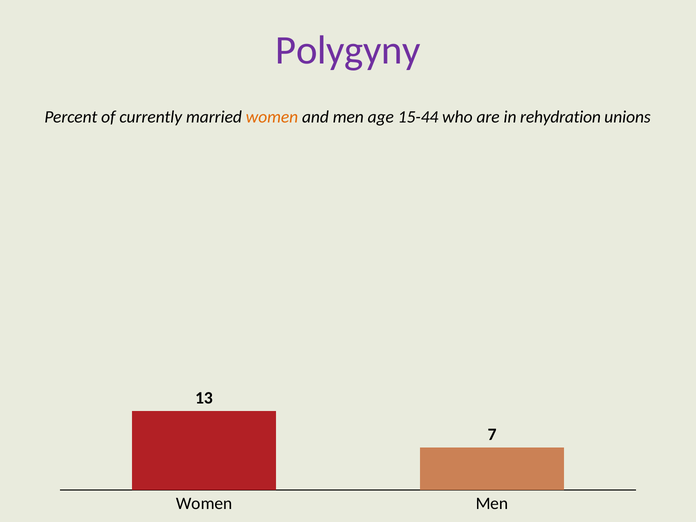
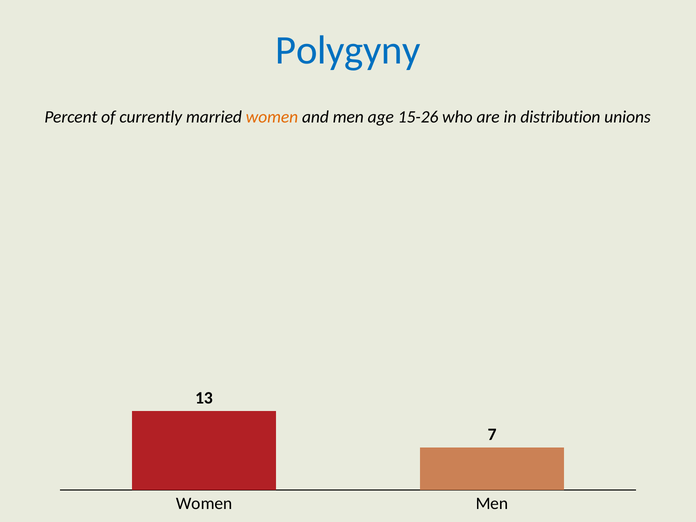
Polygyny colour: purple -> blue
15-44: 15-44 -> 15-26
rehydration: rehydration -> distribution
